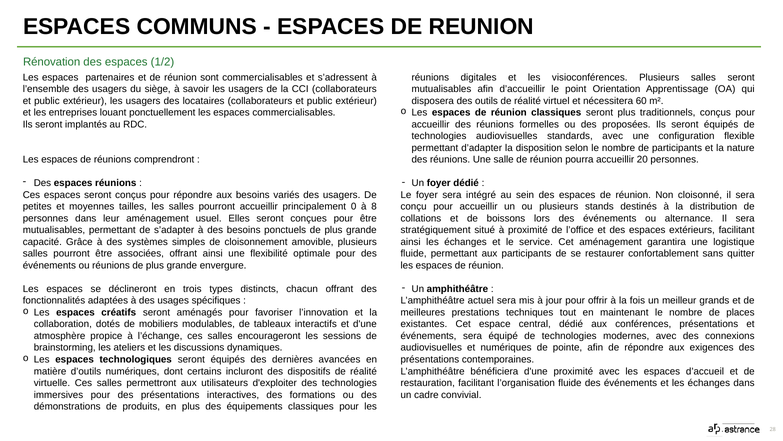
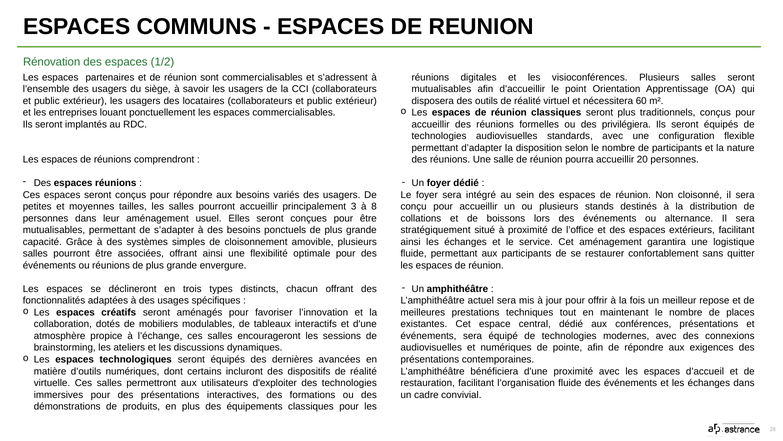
proposées: proposées -> privilégiera
0: 0 -> 3
grands: grands -> repose
